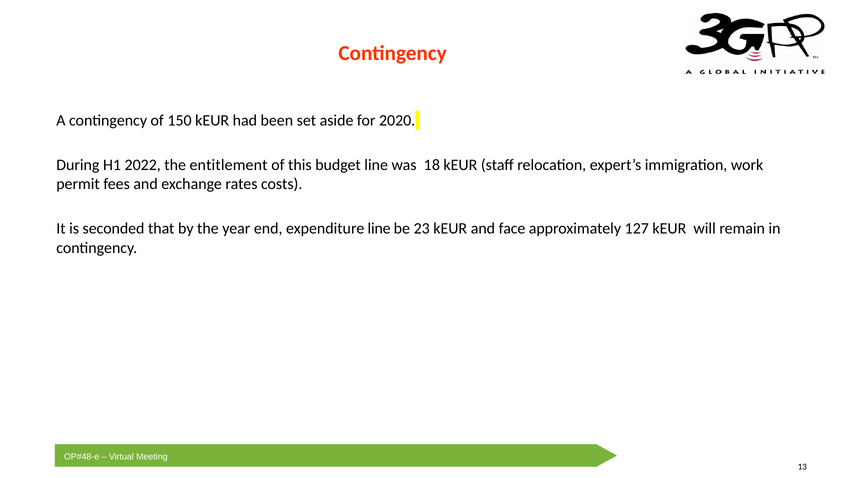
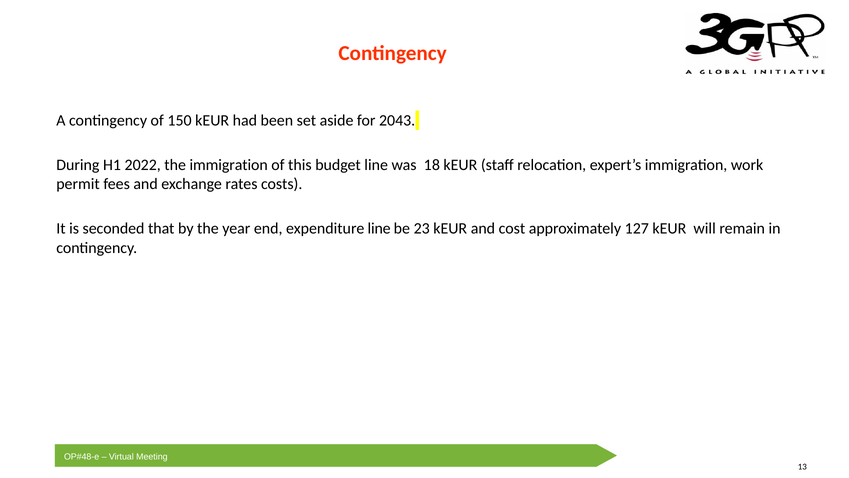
2020: 2020 -> 2043
the entitlement: entitlement -> immigration
face: face -> cost
